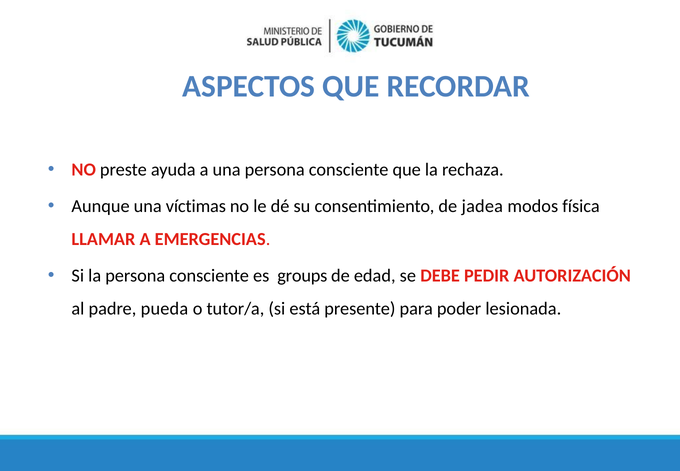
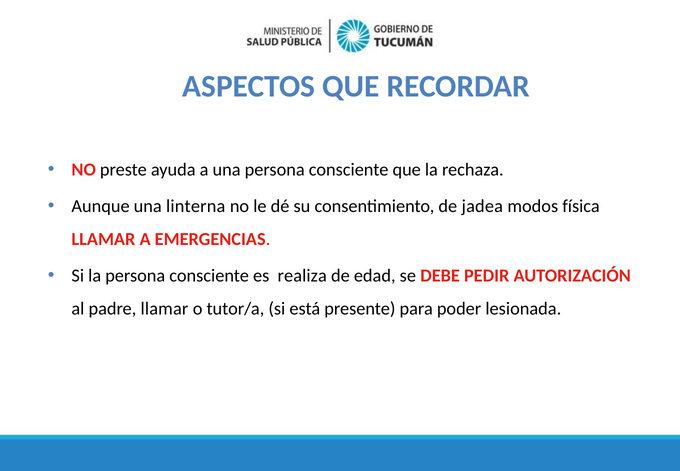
víctimas: víctimas -> linterna
groups: groups -> realiza
padre pueda: pueda -> llamar
